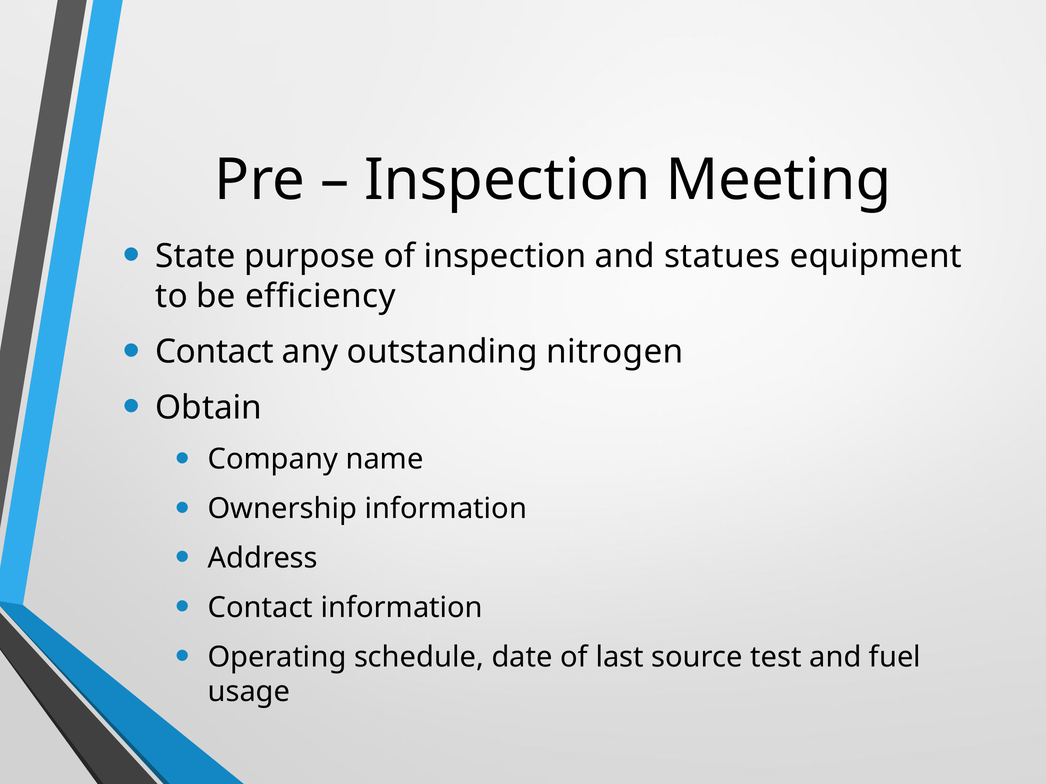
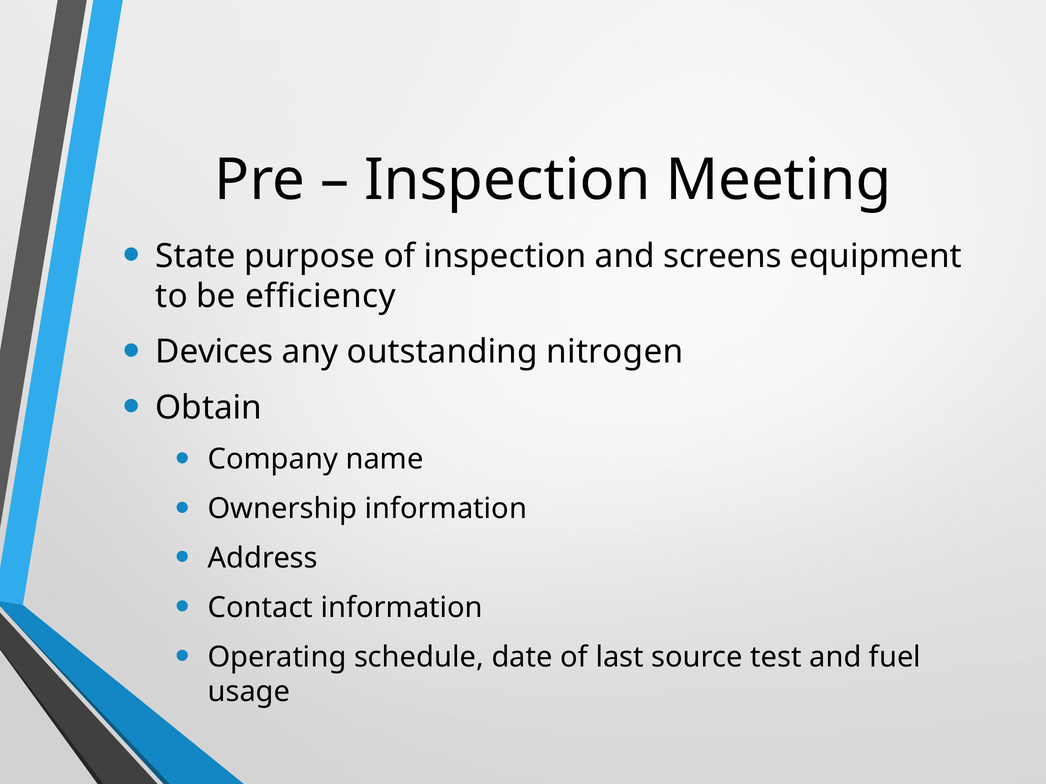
statues: statues -> screens
Contact at (214, 352): Contact -> Devices
